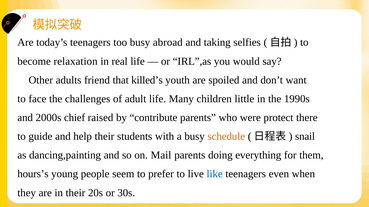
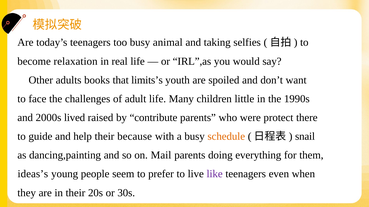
abroad: abroad -> animal
friend: friend -> books
killed’s: killed’s -> limits’s
chief: chief -> lived
students: students -> because
hours’s: hours’s -> ideas’s
like colour: blue -> purple
